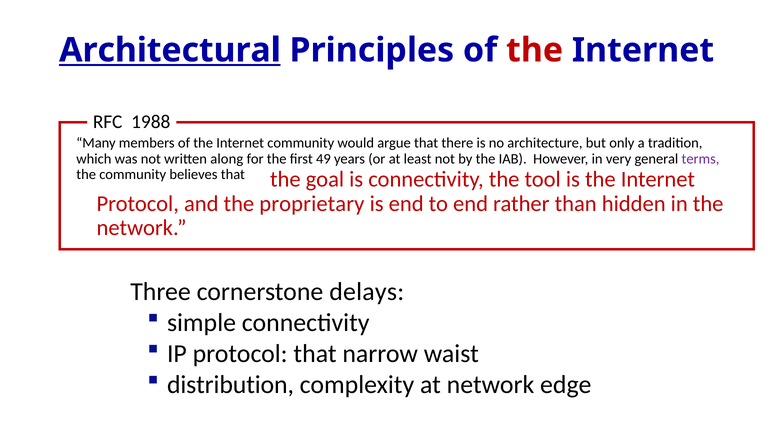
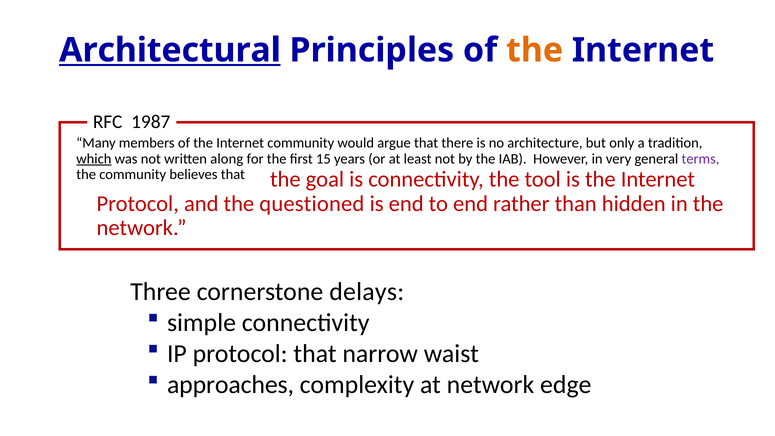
the at (535, 50) colour: red -> orange
1988: 1988 -> 1987
which underline: none -> present
49: 49 -> 15
proprietary: proprietary -> questioned
distribution: distribution -> approaches
